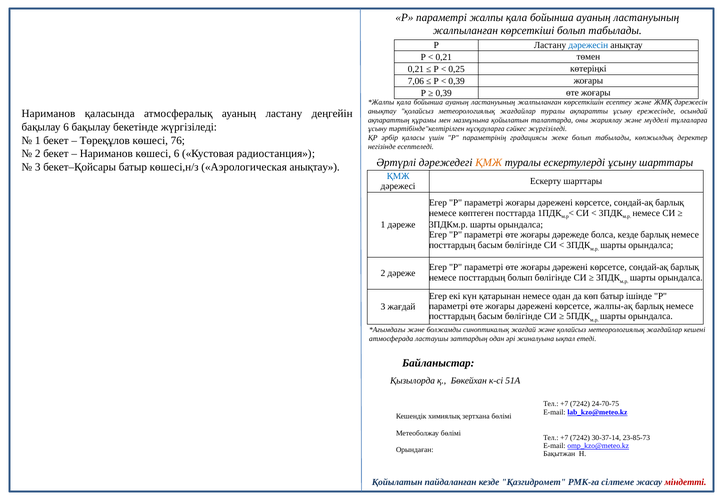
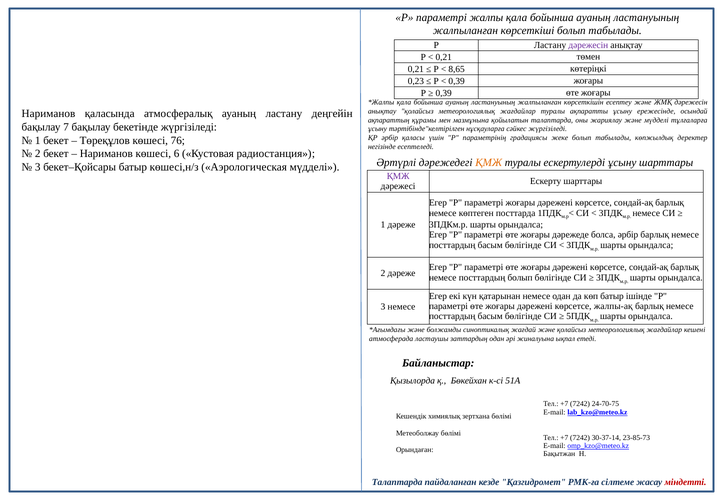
дәрежесін at (588, 45) colour: blue -> purple
0,25: 0,25 -> 8,65
7,06: 7,06 -> 0,23
бақылау 6: 6 -> 7
Аэрологическая анықтау: анықтау -> мүдделі
ҚМЖ at (398, 176) colour: blue -> purple
болса кезде: кезде -> әрбір
3 жағдай: жағдай -> немесе
Қойылатын at (397, 483): Қойылатын -> Талаптарда
